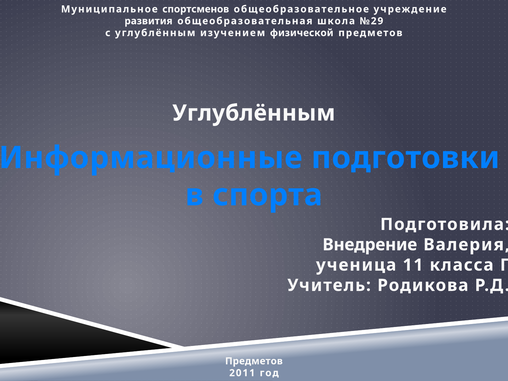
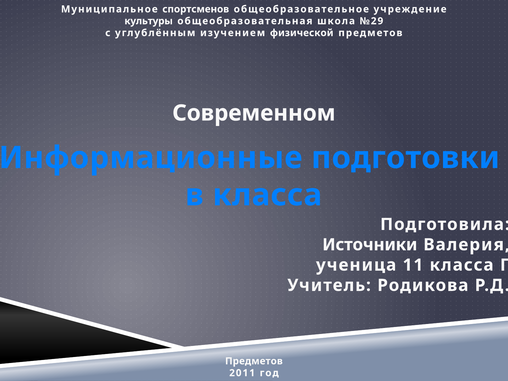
развития: развития -> культуры
Углублённым at (254, 113): Углублённым -> Современном
в спорта: спорта -> класса
Внедрение: Внедрение -> Источники
